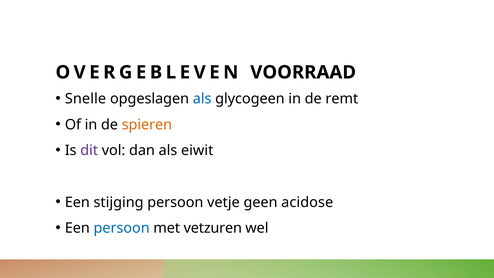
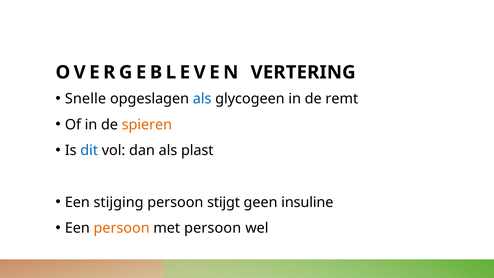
VOORRAAD: VOORRAAD -> VERTERING
dit colour: purple -> blue
eiwit: eiwit -> plast
vetje: vetje -> stijgt
acidose: acidose -> insuline
persoon at (122, 228) colour: blue -> orange
met vetzuren: vetzuren -> persoon
